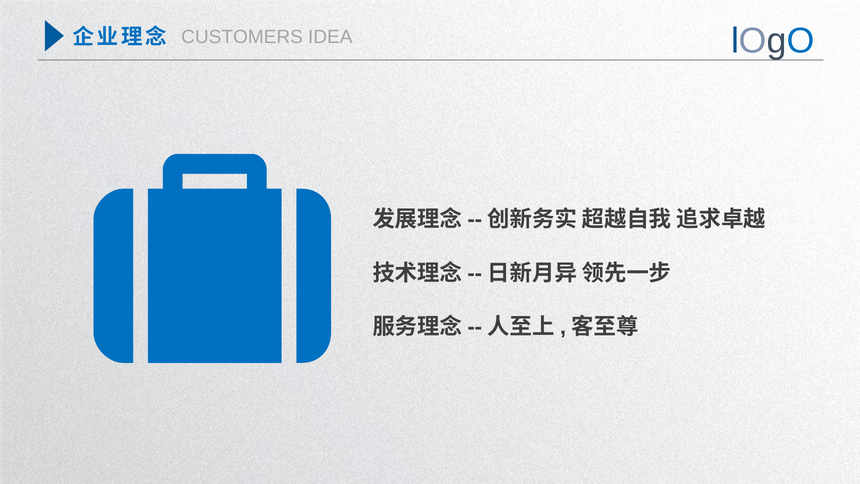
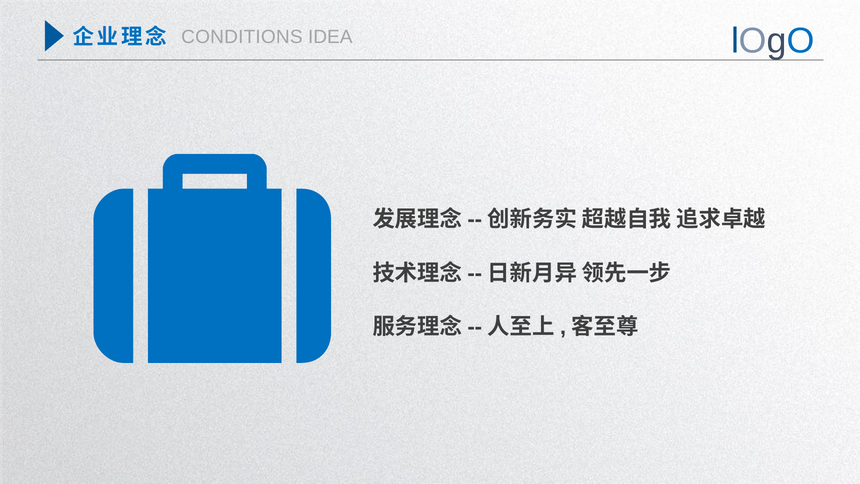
CUSTOMERS: CUSTOMERS -> CONDITIONS
